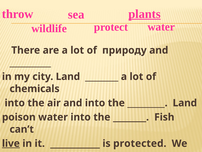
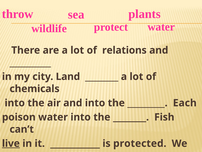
plants underline: present -> none
природу: природу -> relations
Land at (185, 103): Land -> Each
